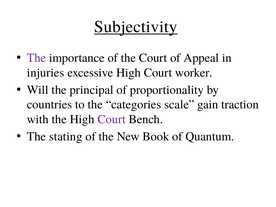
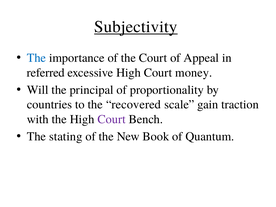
The at (36, 58) colour: purple -> blue
injuries: injuries -> referred
worker: worker -> money
categories: categories -> recovered
